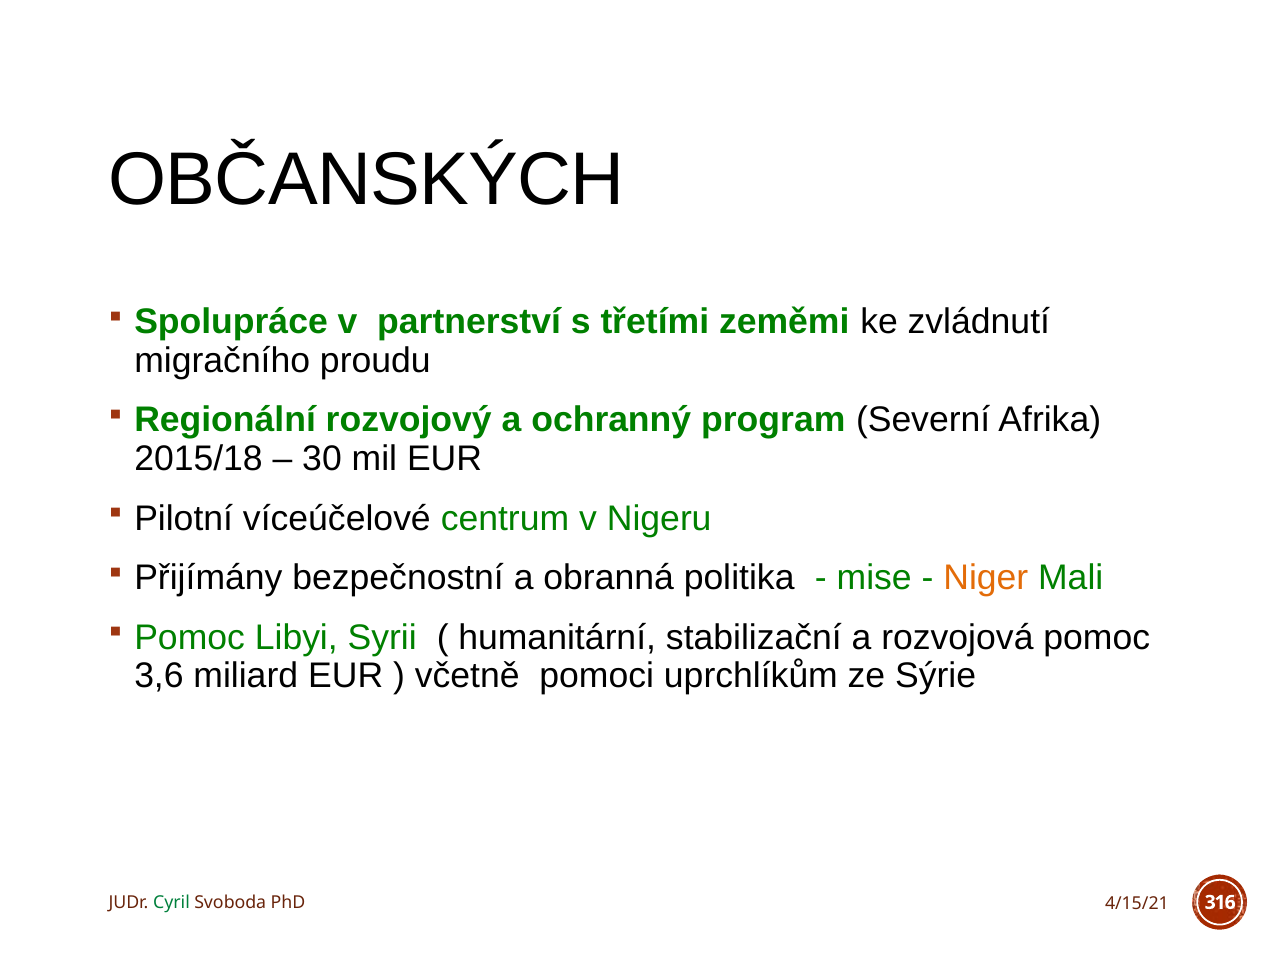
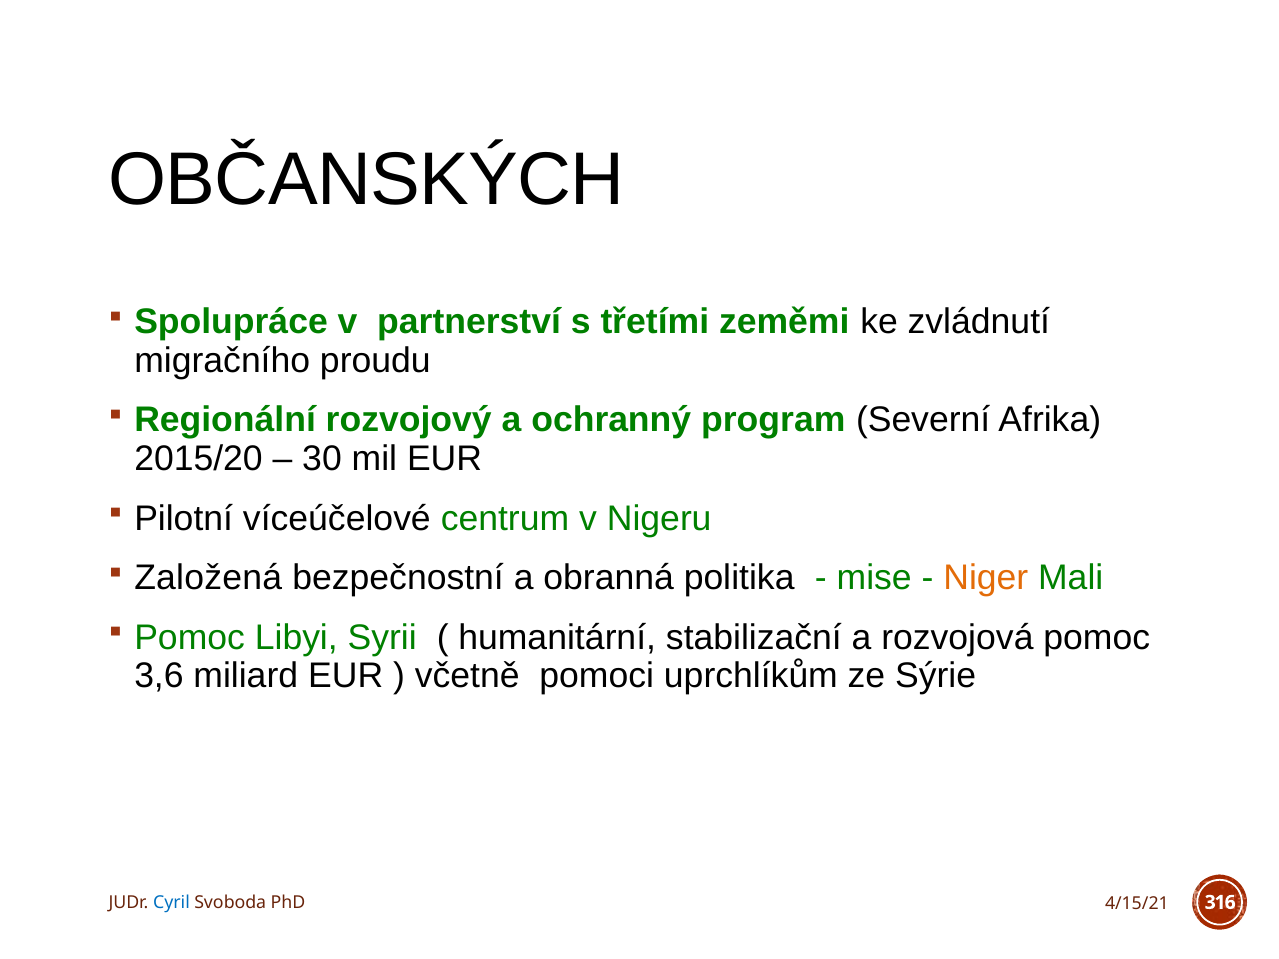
2015/18: 2015/18 -> 2015/20
Přijímány: Přijímány -> Založená
Cyril colour: green -> blue
